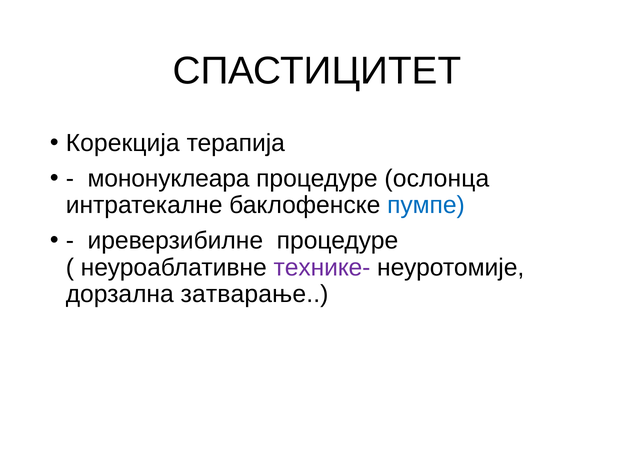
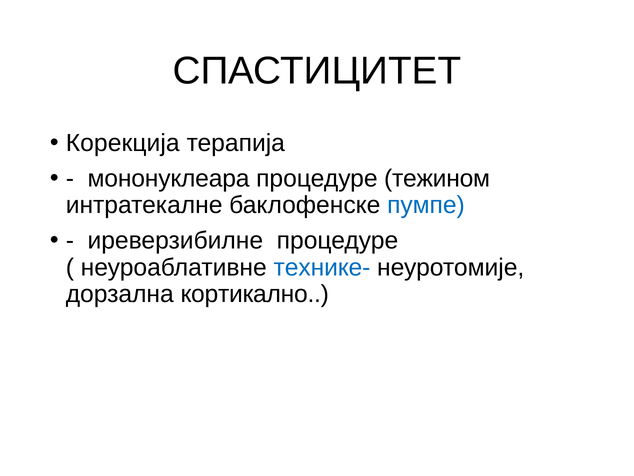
ослонца: ослонца -> тежином
технике- colour: purple -> blue
затварање: затварање -> кортикално
